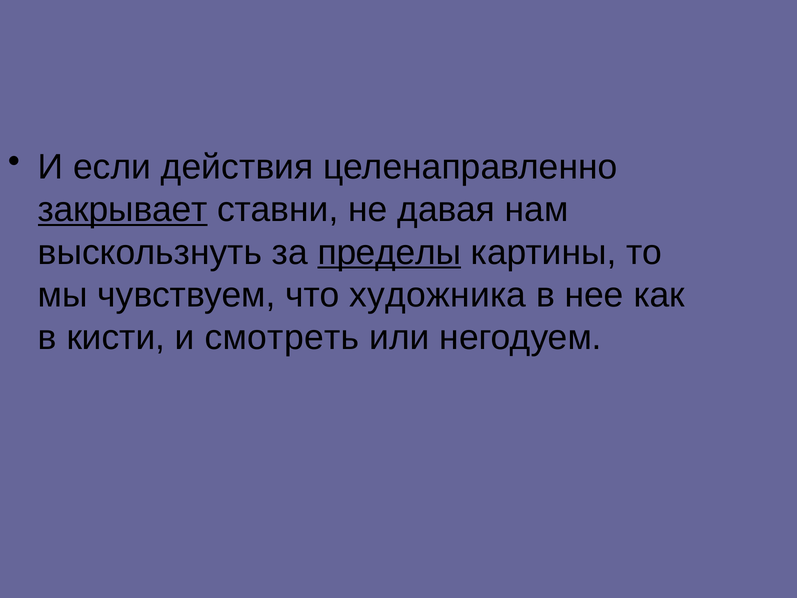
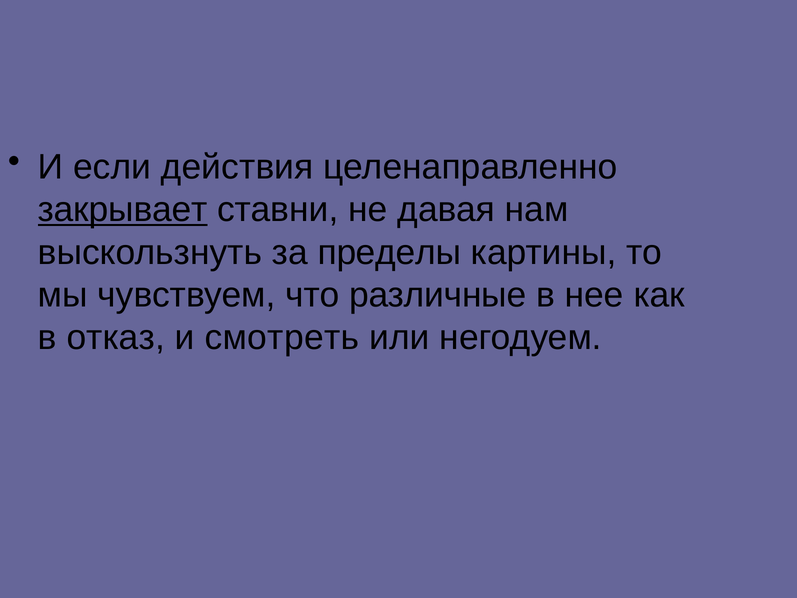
пределы underline: present -> none
художника: художника -> различные
кисти: кисти -> отказ
